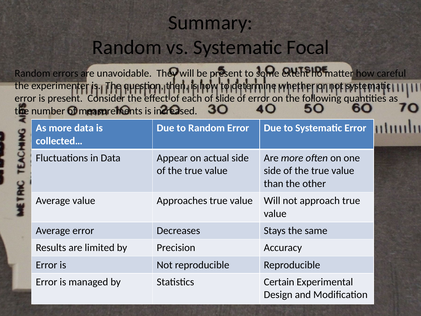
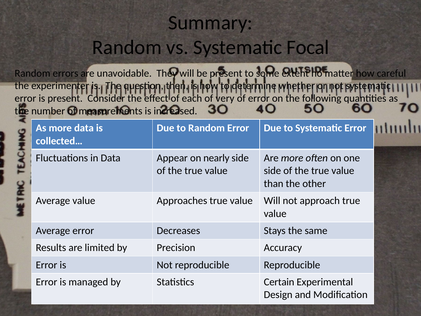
slide: slide -> very
actual: actual -> nearly
